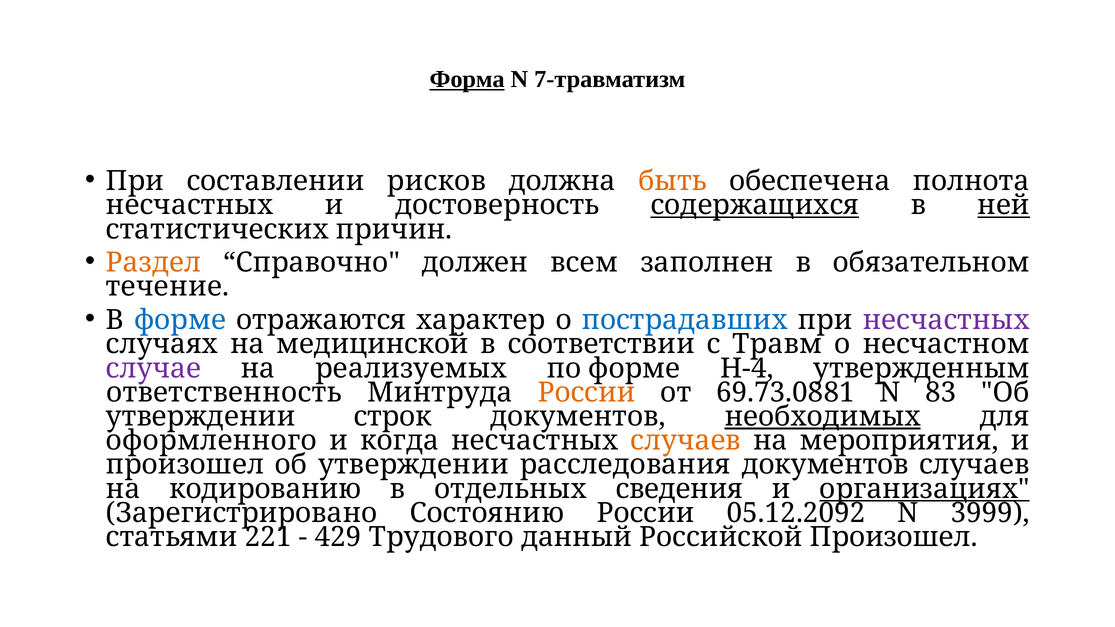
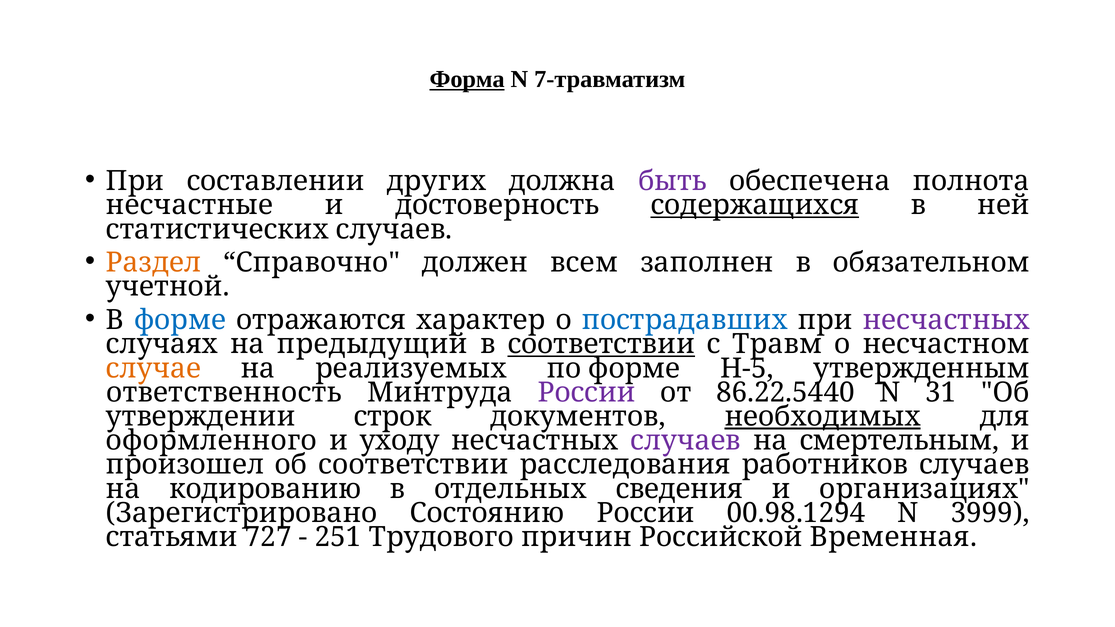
рисков: рисков -> других
быть colour: orange -> purple
несчастных at (190, 205): несчастных -> несчастные
ней underline: present -> none
статистических причин: причин -> случаев
течение: течение -> учетной
медицинской: медицинской -> предыдущий
соответствии at (601, 344) underline: none -> present
случае colour: purple -> orange
Н-4: Н-4 -> Н-5
России at (587, 393) colour: orange -> purple
69.73.0881: 69.73.0881 -> 86.22.5440
83: 83 -> 31
когда: когда -> уходу
случаев at (686, 441) colour: orange -> purple
мероприятия: мероприятия -> смертельным
утверждении at (413, 465): утверждении -> соответствии
расследования документов: документов -> работников
организациях underline: present -> none
05.12.2092: 05.12.2092 -> 00.98.1294
221: 221 -> 727
429: 429 -> 251
данный: данный -> причин
Российской Произошел: Произошел -> Временная
